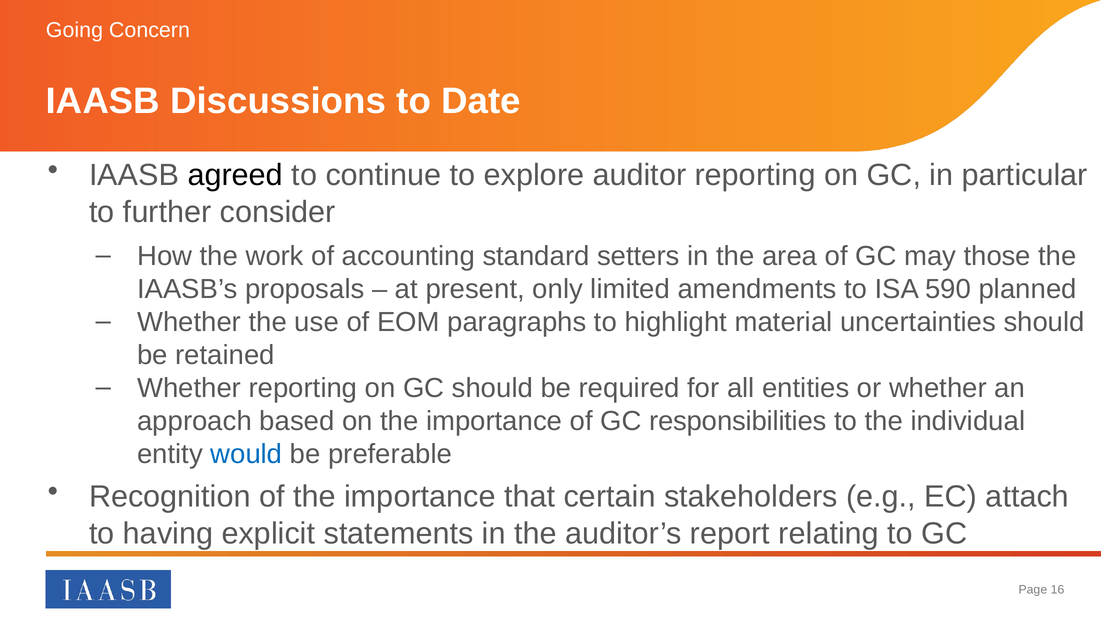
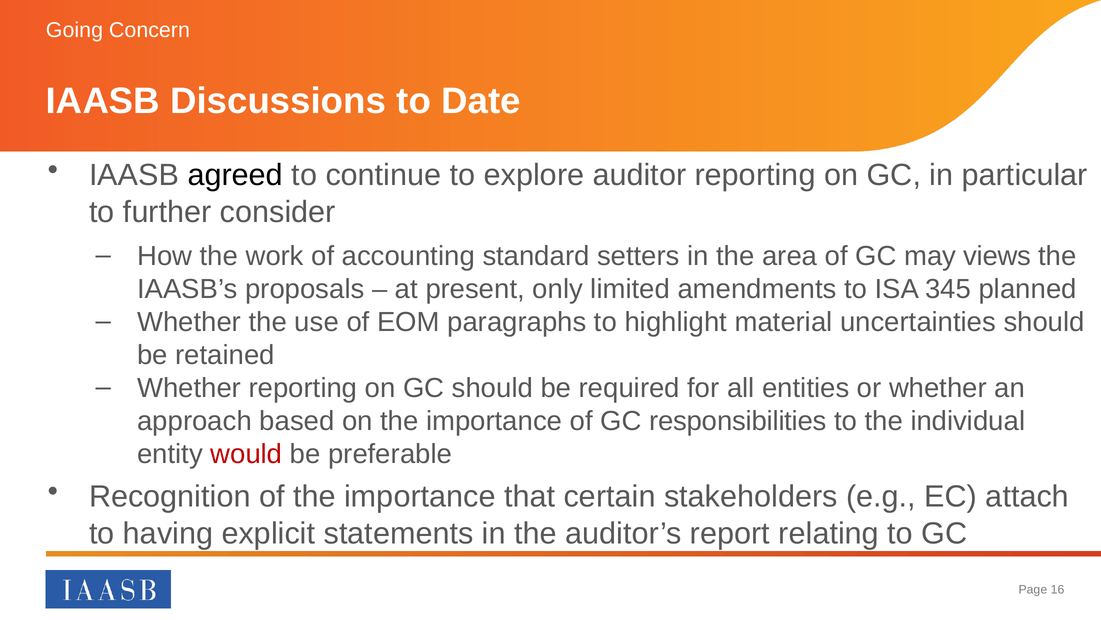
those: those -> views
590: 590 -> 345
would colour: blue -> red
